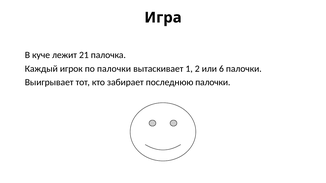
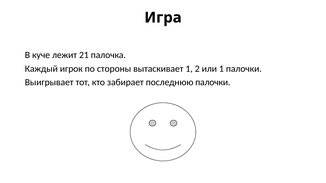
по палочки: палочки -> стороны
или 6: 6 -> 1
